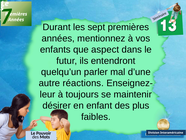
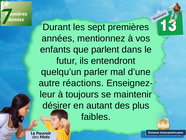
aspect: aspect -> parlent
enfant: enfant -> autant
